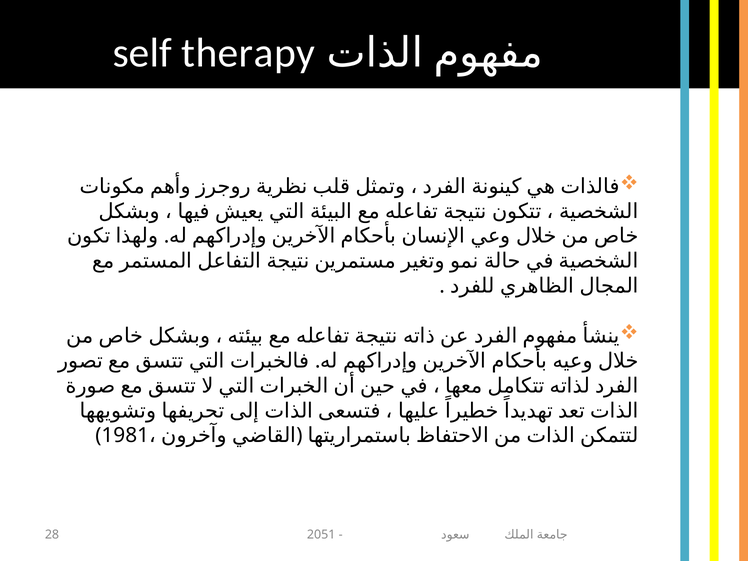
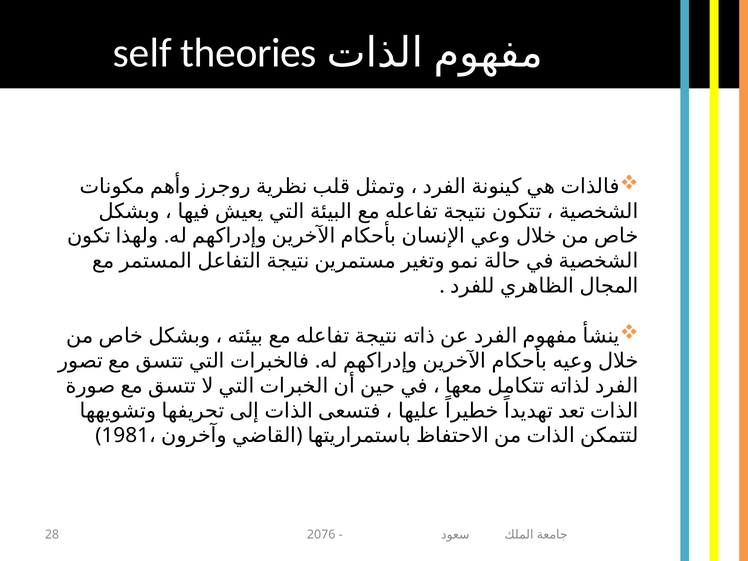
therapy: therapy -> theories
2051: 2051 -> 2076
